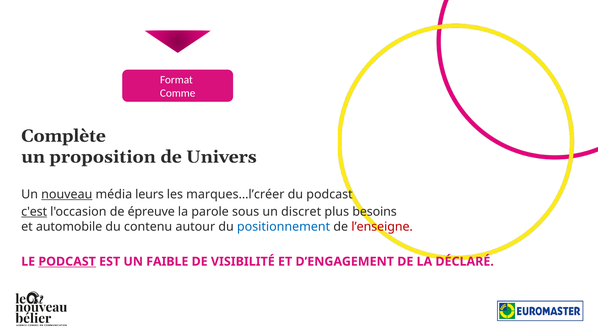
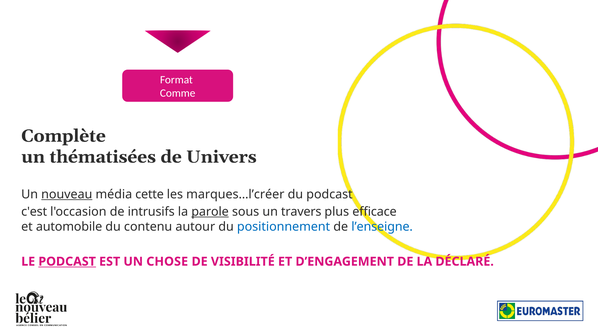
proposition: proposition -> thématisées
leurs: leurs -> cette
c'est underline: present -> none
épreuve: épreuve -> intrusifs
parole underline: none -> present
discret: discret -> travers
besoins: besoins -> efficace
l’enseigne colour: red -> blue
FAIBLE: FAIBLE -> CHOSE
